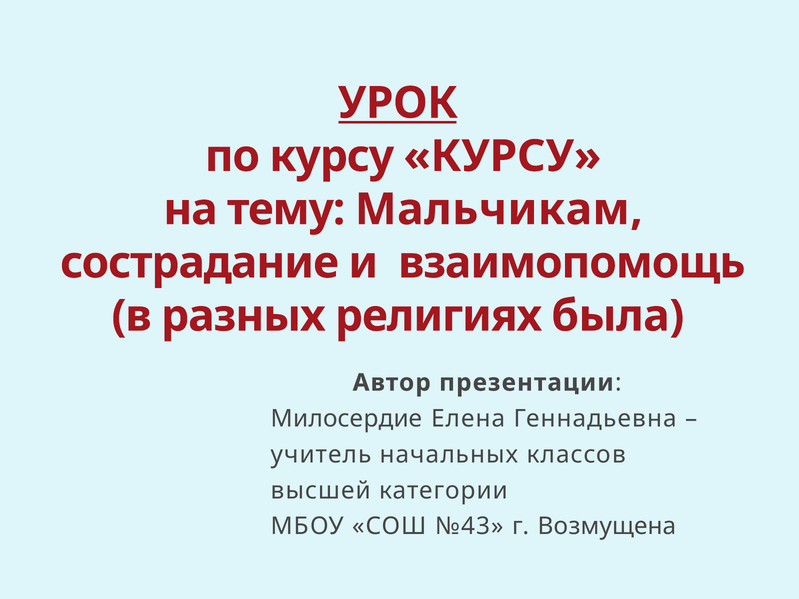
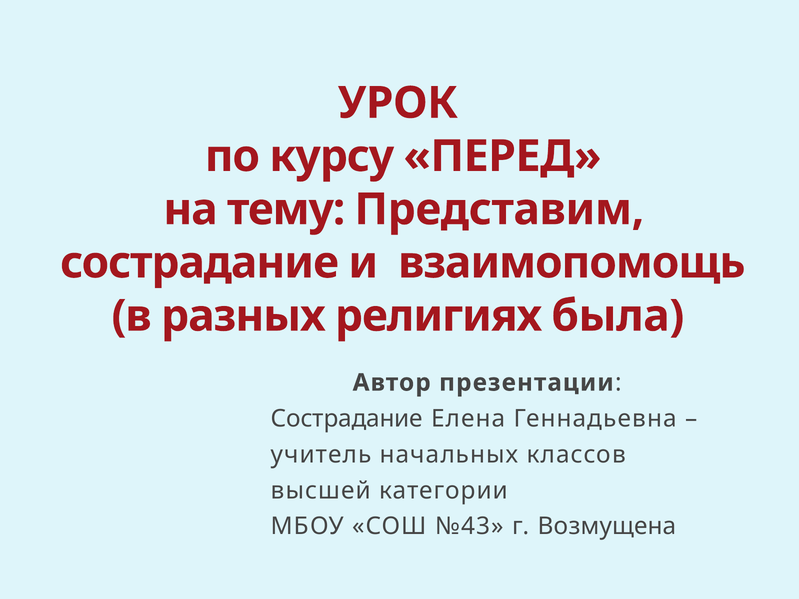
УРОК underline: present -> none
курсу КУРСУ: КУРСУ -> ПЕРЕД
Мальчикам: Мальчикам -> Представим
Милосердие at (347, 419): Милосердие -> Сострадание
